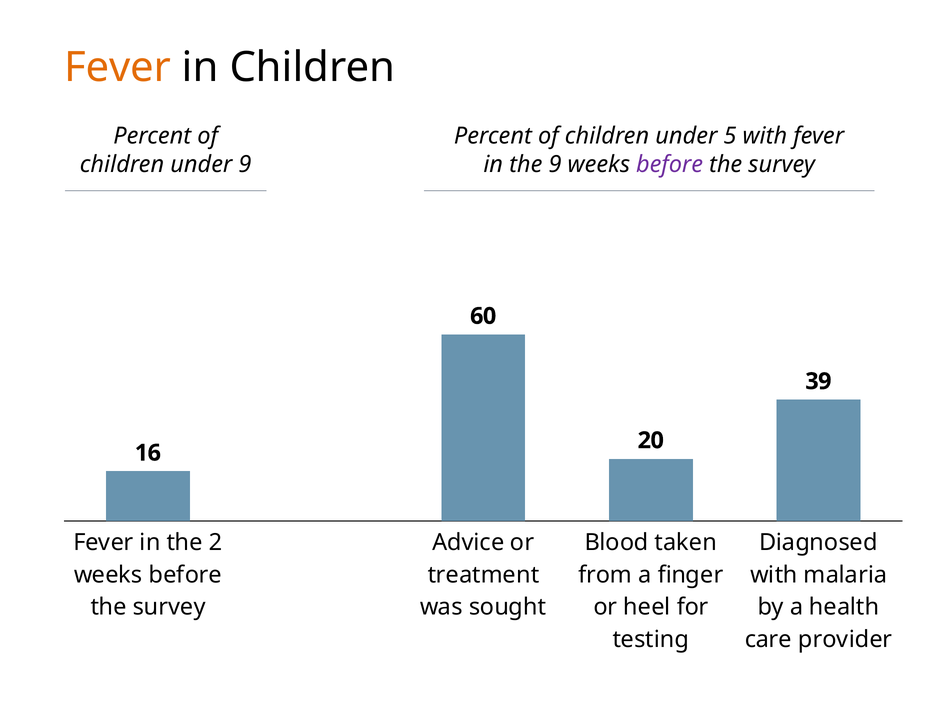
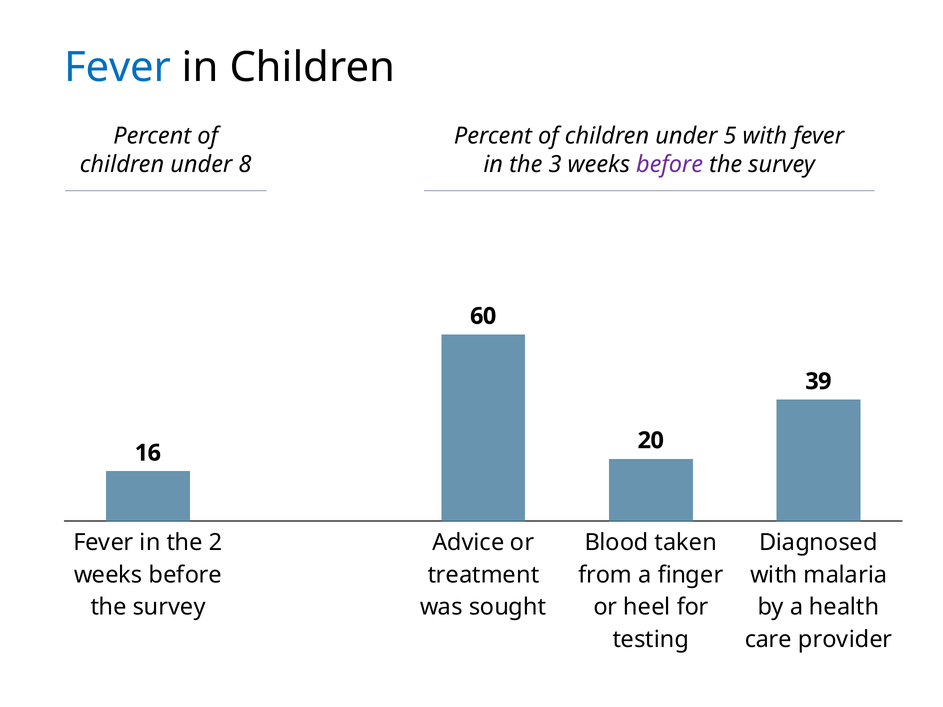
Fever at (118, 68) colour: orange -> blue
under 9: 9 -> 8
the 9: 9 -> 3
